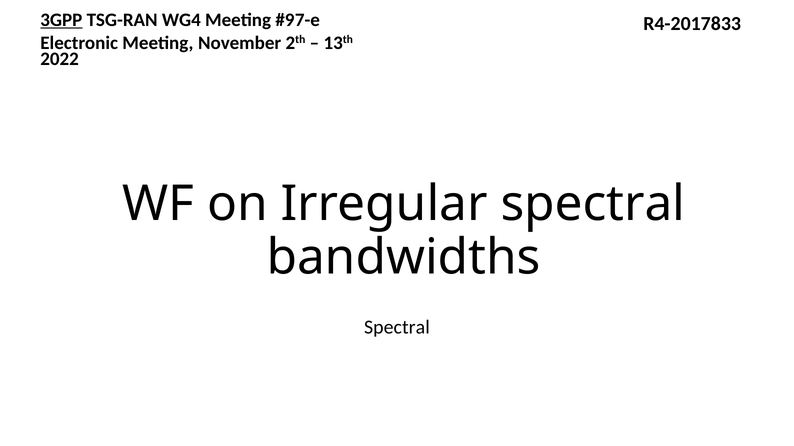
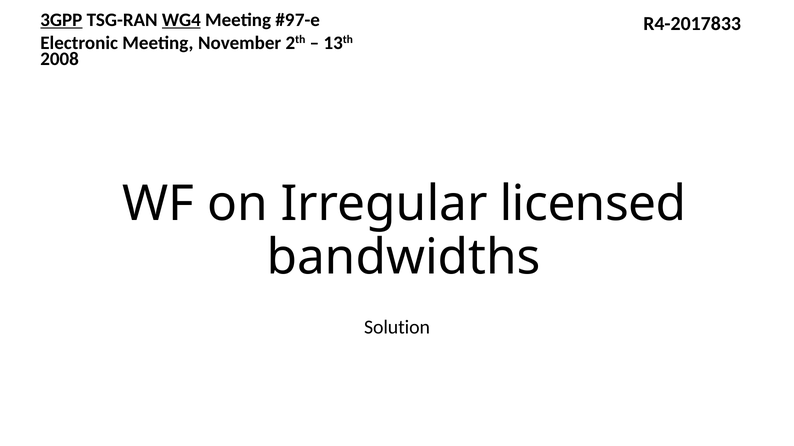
WG4 underline: none -> present
2022: 2022 -> 2008
Irregular spectral: spectral -> licensed
Spectral at (397, 328): Spectral -> Solution
